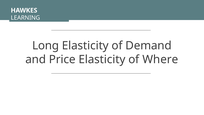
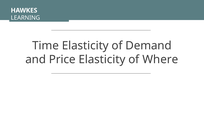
Long: Long -> Time
